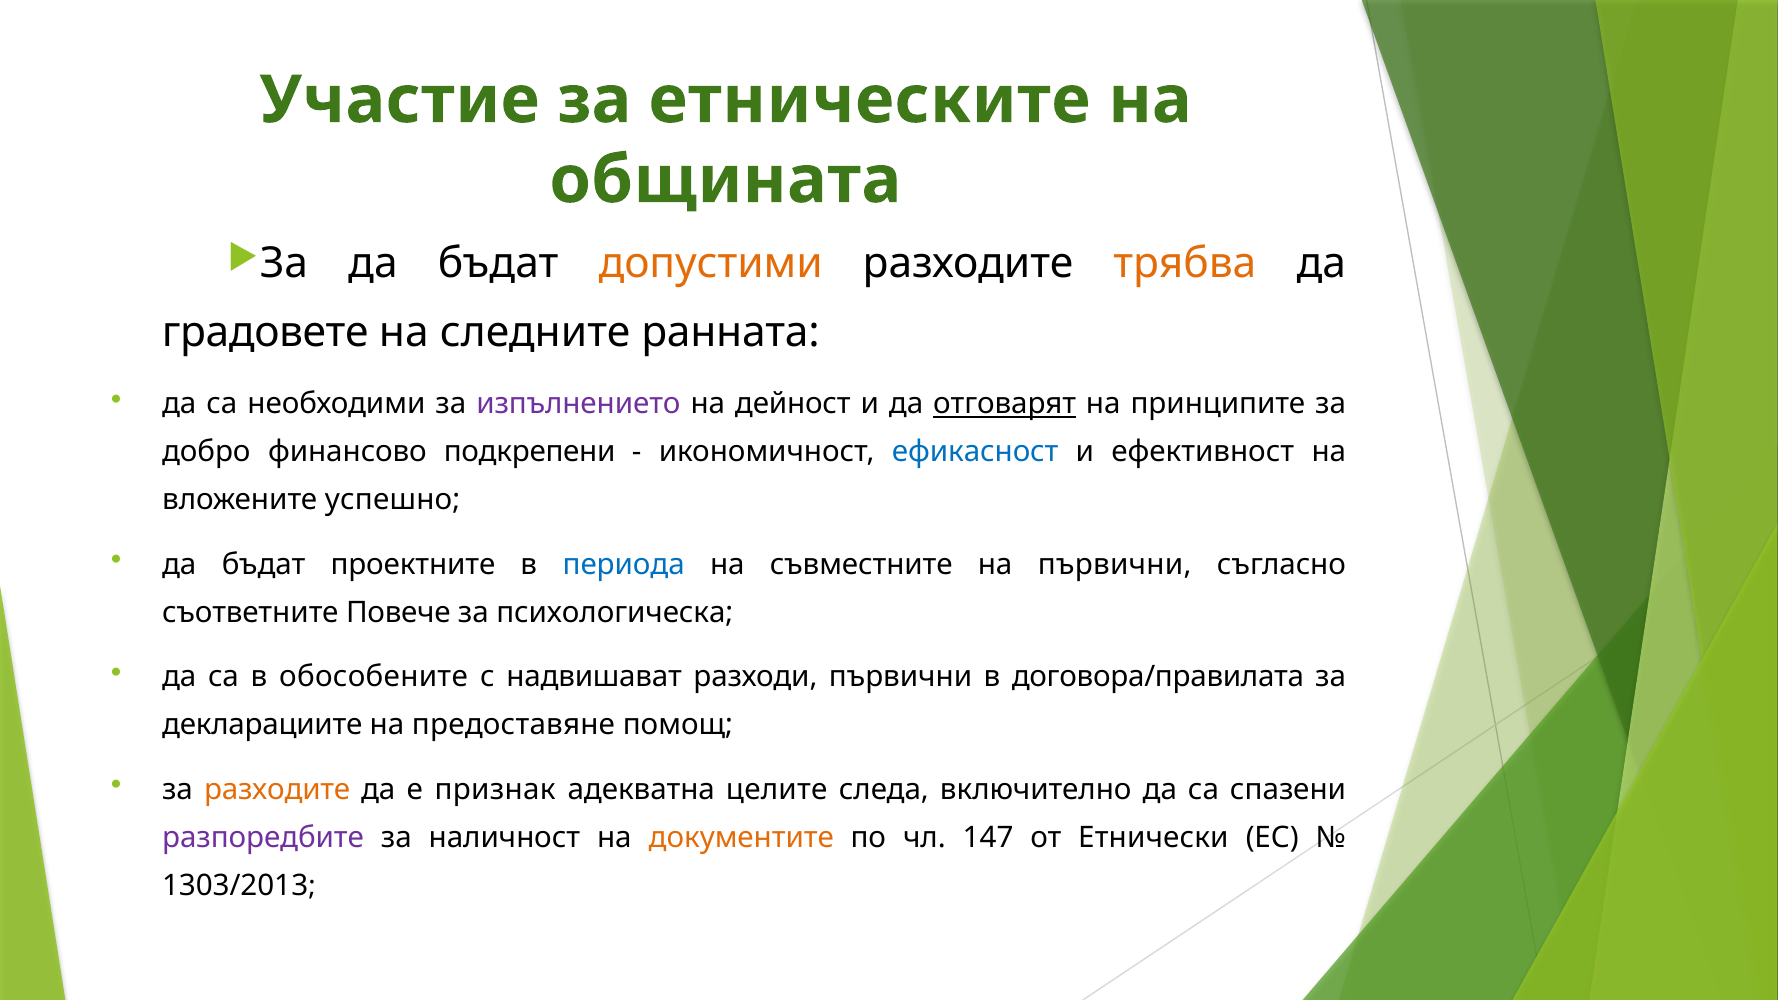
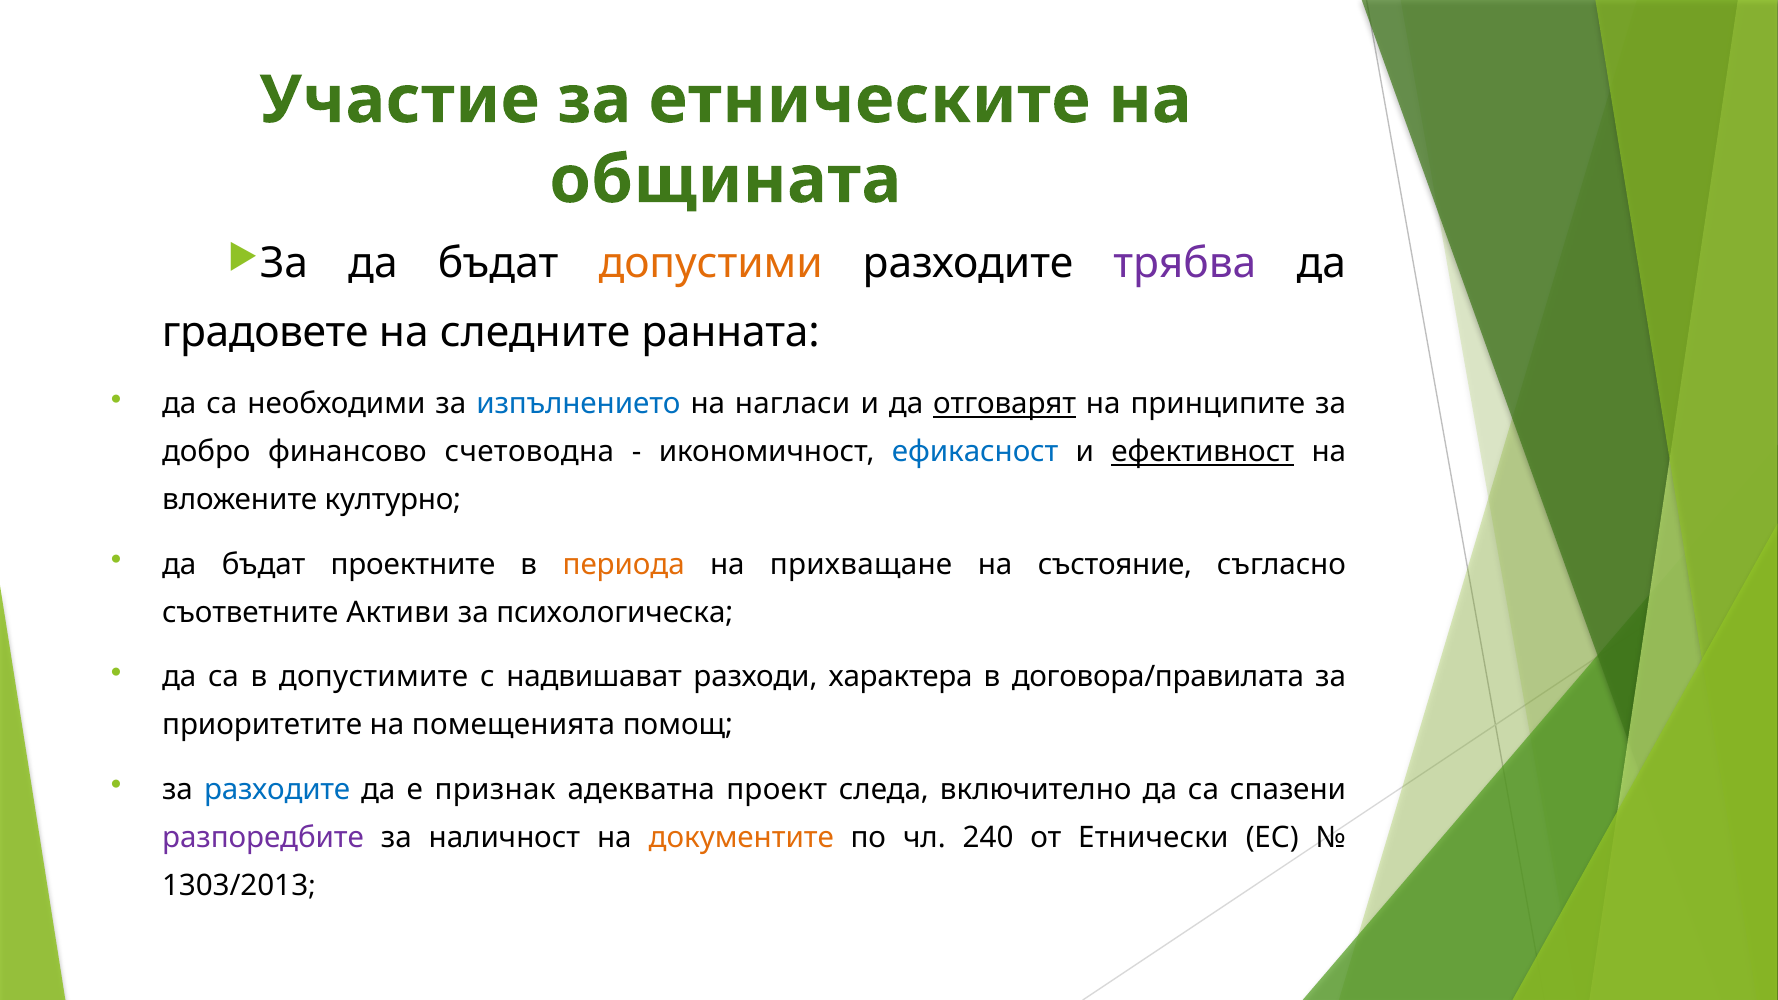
трябва colour: orange -> purple
изпълнението colour: purple -> blue
дейност: дейност -> нагласи
подкрепени: подкрепени -> счетоводна
ефективност underline: none -> present
успешно: успешно -> културно
периода colour: blue -> orange
съвместните: съвместните -> прихващане
на първични: първични -> състояние
Повече: Повече -> Активи
обособените: обособените -> допустимите
разходи първични: първични -> характера
декларациите: декларациите -> приоритетите
предоставяне: предоставяне -> помещенията
разходите at (277, 790) colour: orange -> blue
целите: целите -> проект
147: 147 -> 240
